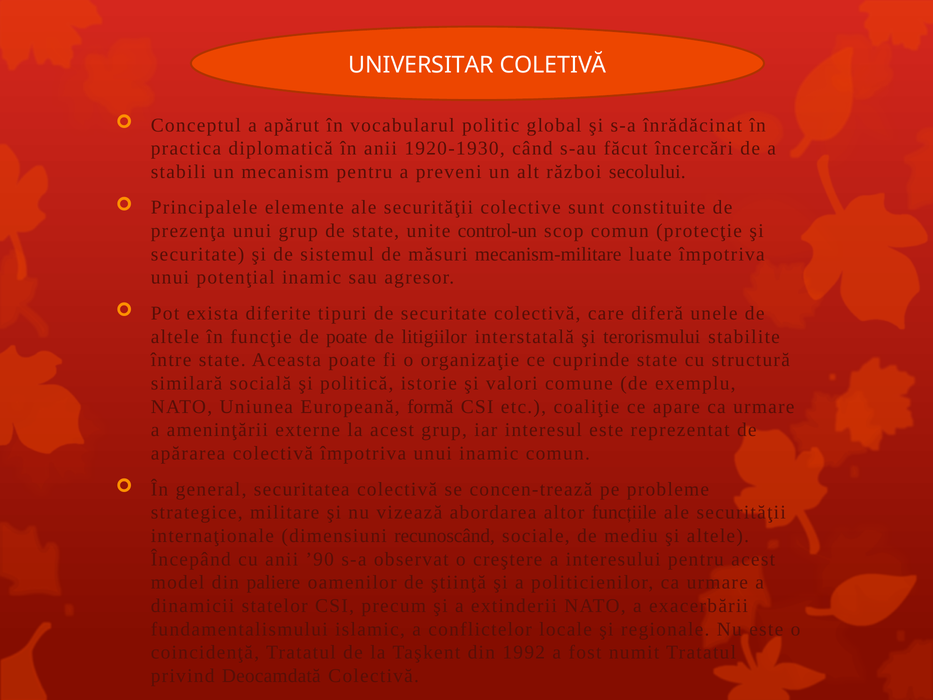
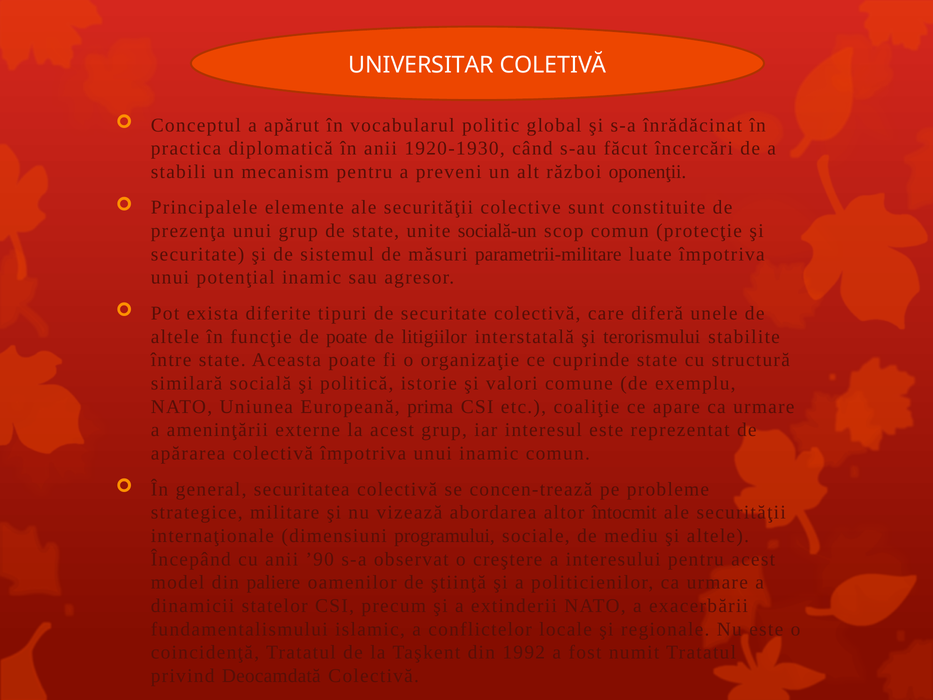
secolului: secolului -> oponenţii
control-un: control-un -> socială-un
mecanism-militare: mecanism-militare -> parametrii-militare
formă: formă -> prima
funcțiile: funcțiile -> întocmit
recunoscând: recunoscând -> programului
